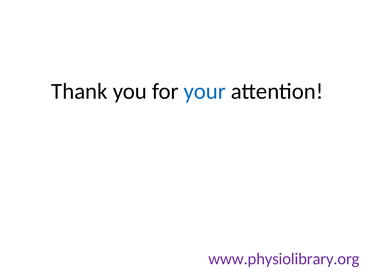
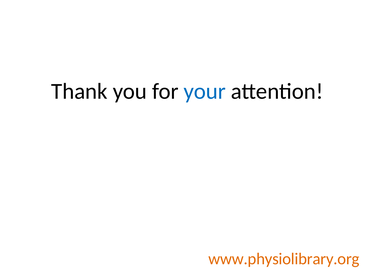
www.physiolibrary.org colour: purple -> orange
